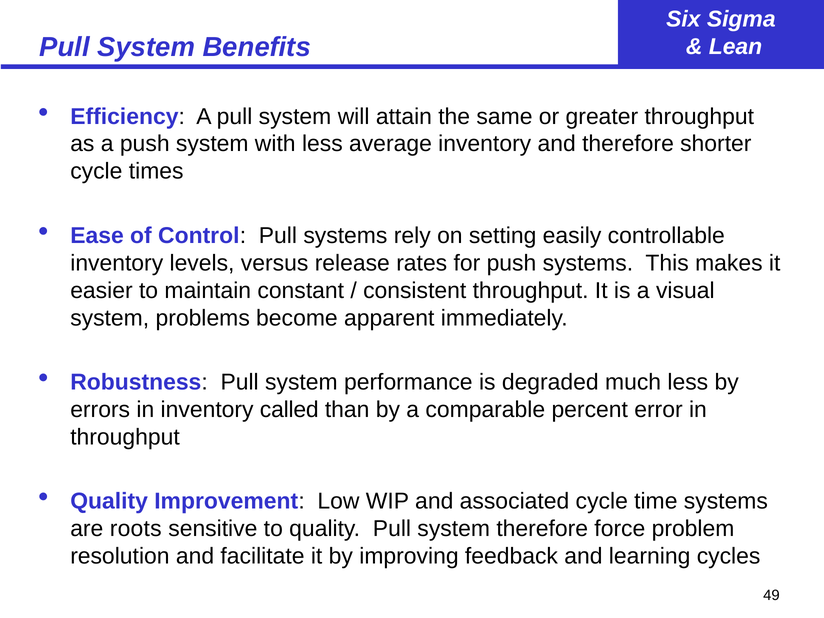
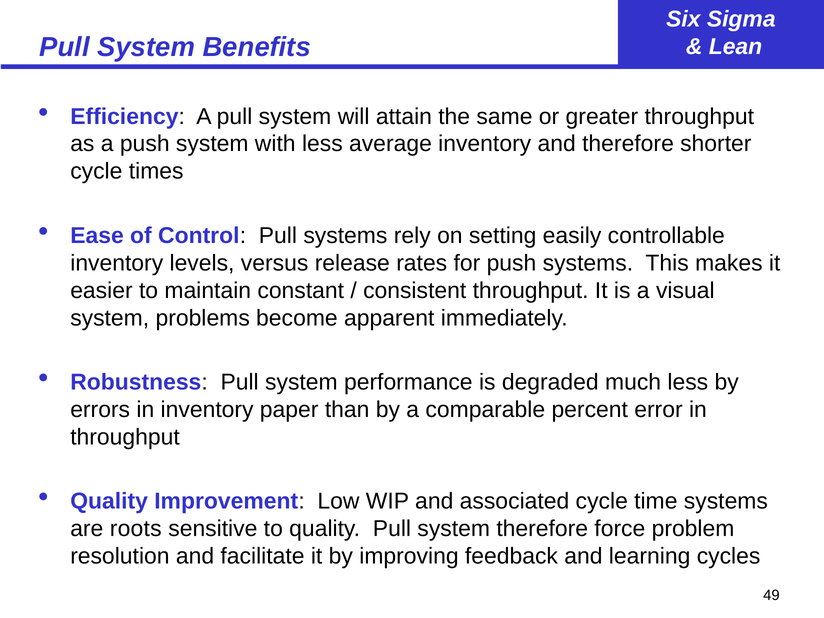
called: called -> paper
